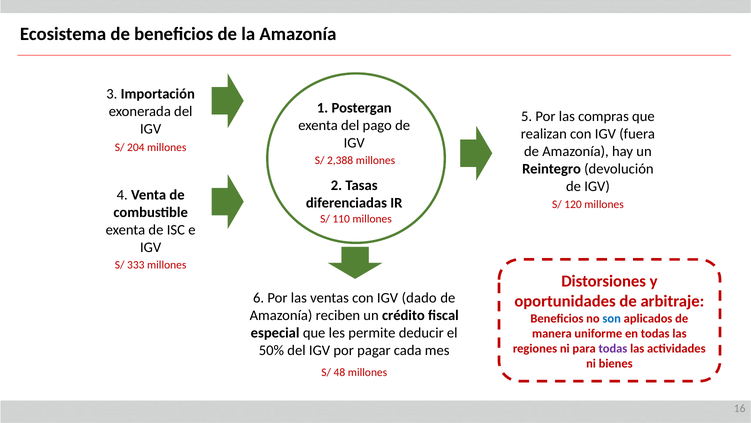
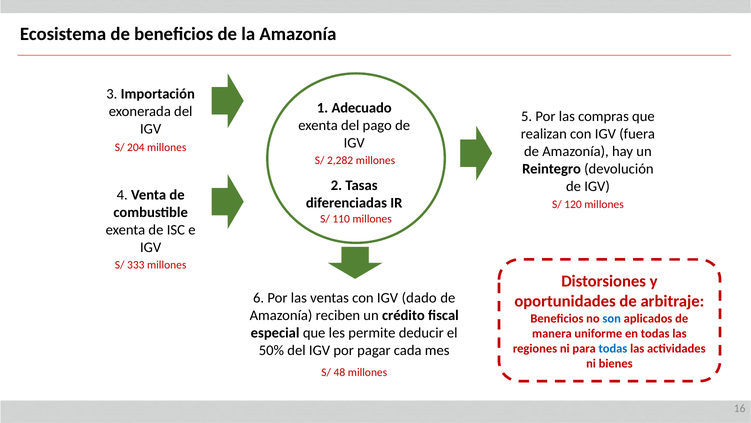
Postergan: Postergan -> Adecuado
2,388: 2,388 -> 2,282
todas at (613, 348) colour: purple -> blue
